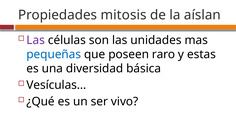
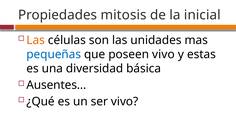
aíslan: aíslan -> inicial
Las at (36, 40) colour: purple -> orange
poseen raro: raro -> vivo
Vesículas…: Vesículas… -> Ausentes…
